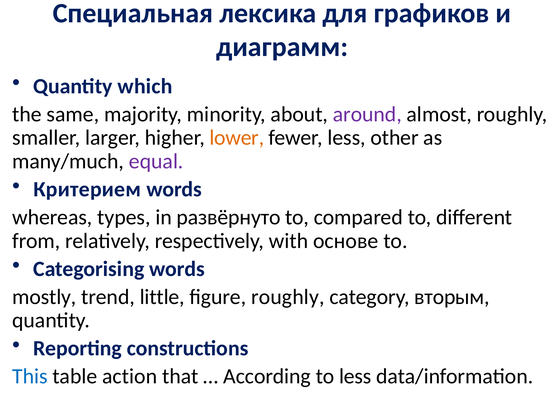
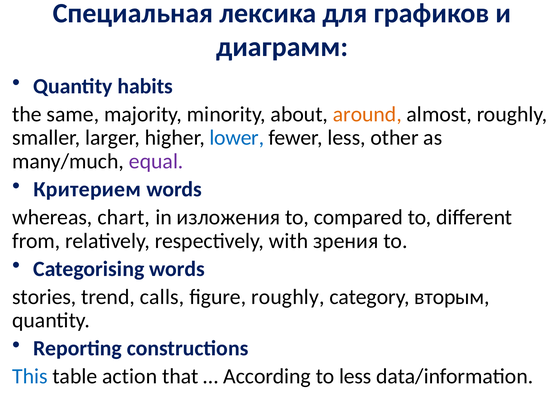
which: which -> habits
around colour: purple -> orange
lower colour: orange -> blue
types: types -> chart
развёрнуто: развёрнуто -> изложения
основе: основе -> зрения
mostly: mostly -> stories
little: little -> calls
